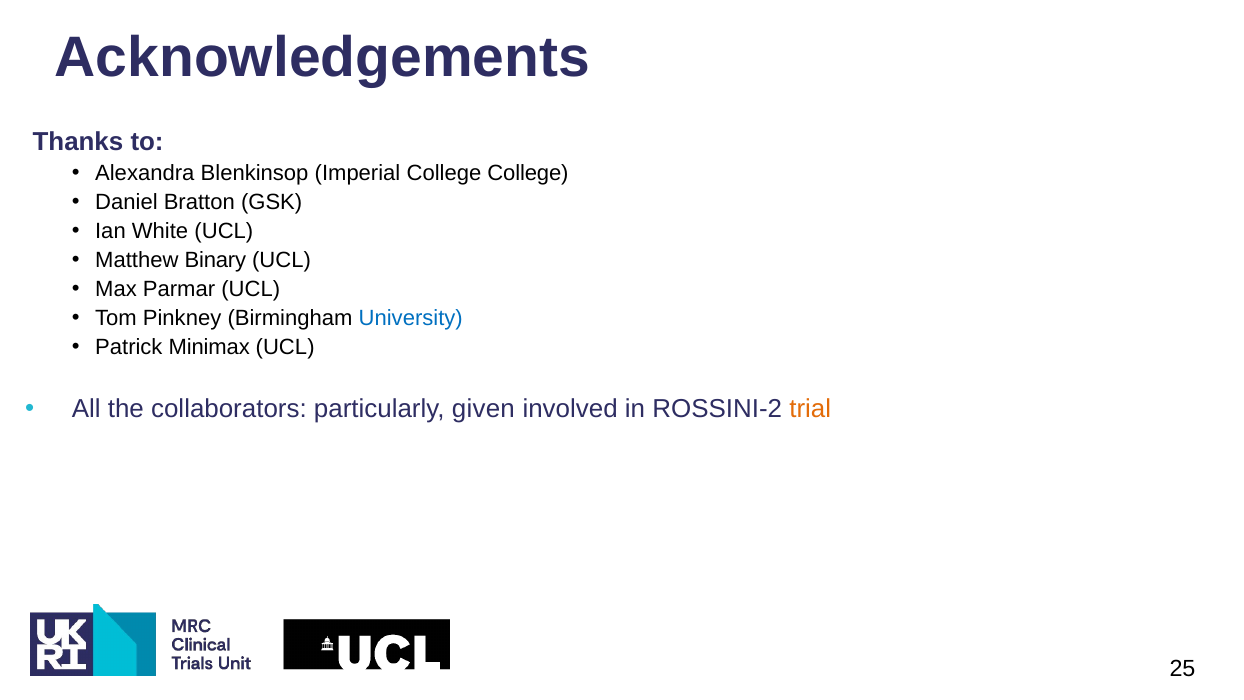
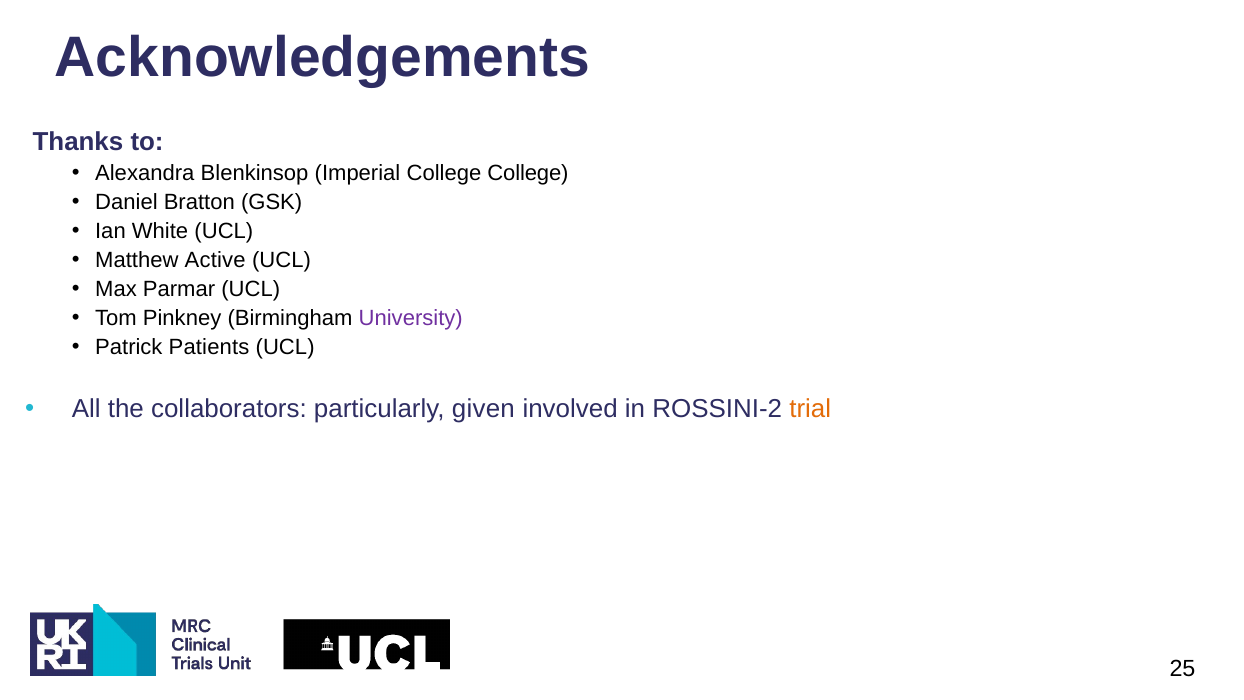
Binary: Binary -> Active
University colour: blue -> purple
Minimax: Minimax -> Patients
